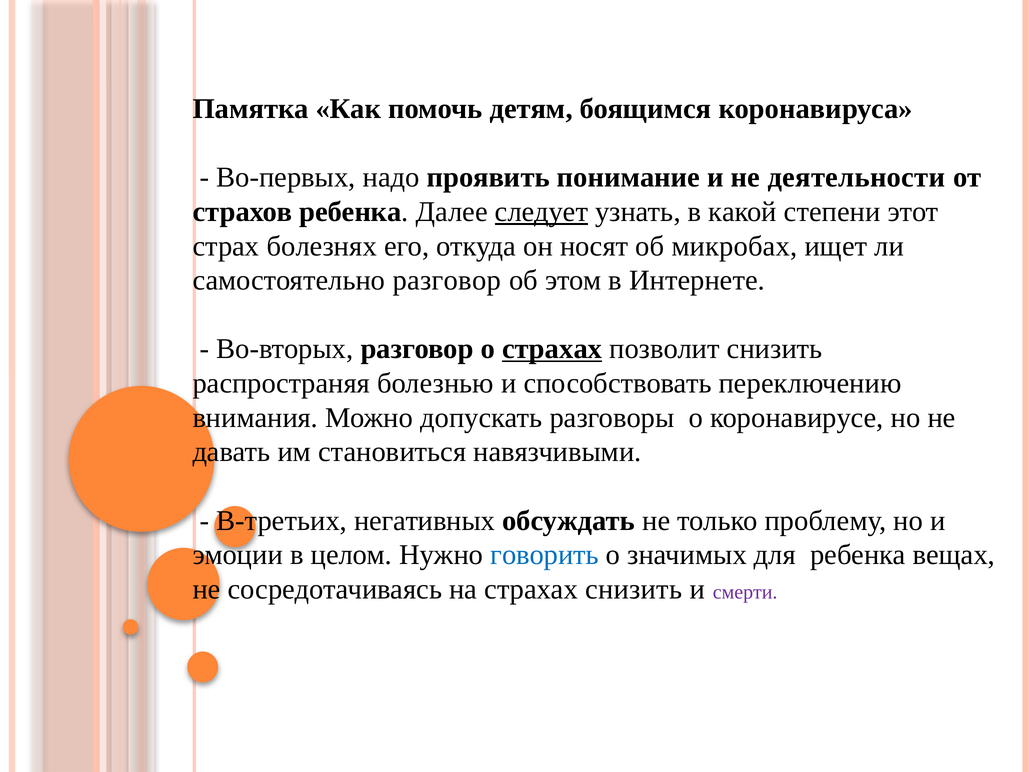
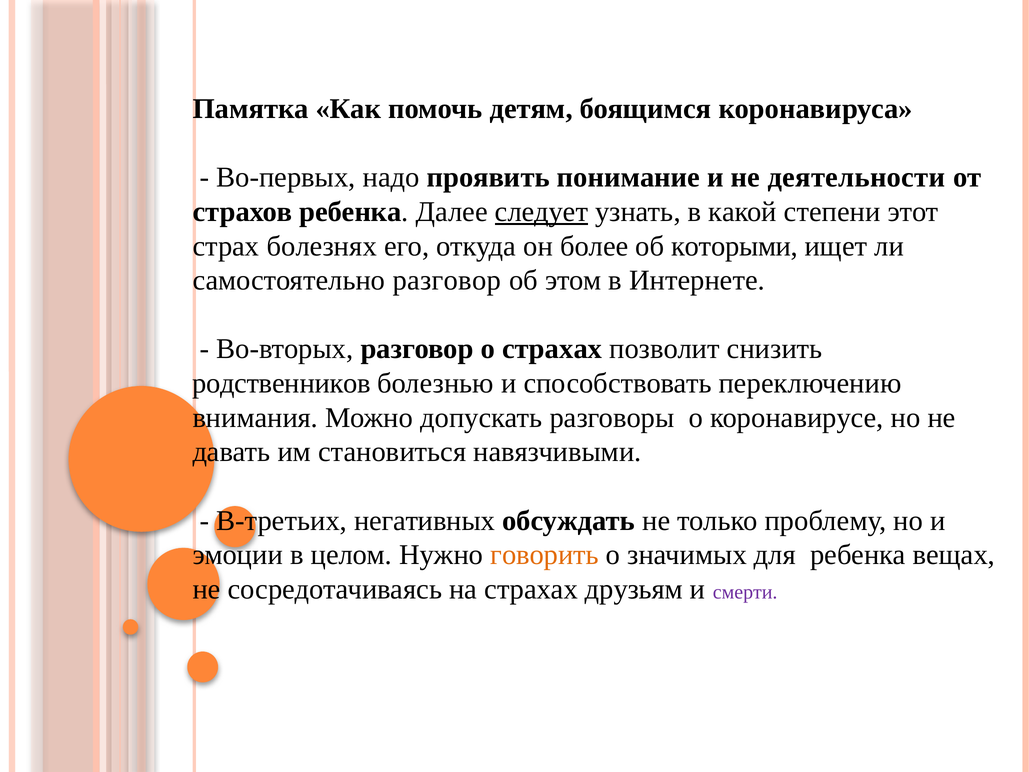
носят: носят -> более
микробах: микробах -> которыми
страхах at (552, 349) underline: present -> none
распространяя: распространяя -> родственников
говорить colour: blue -> orange
страхах снизить: снизить -> друзьям
